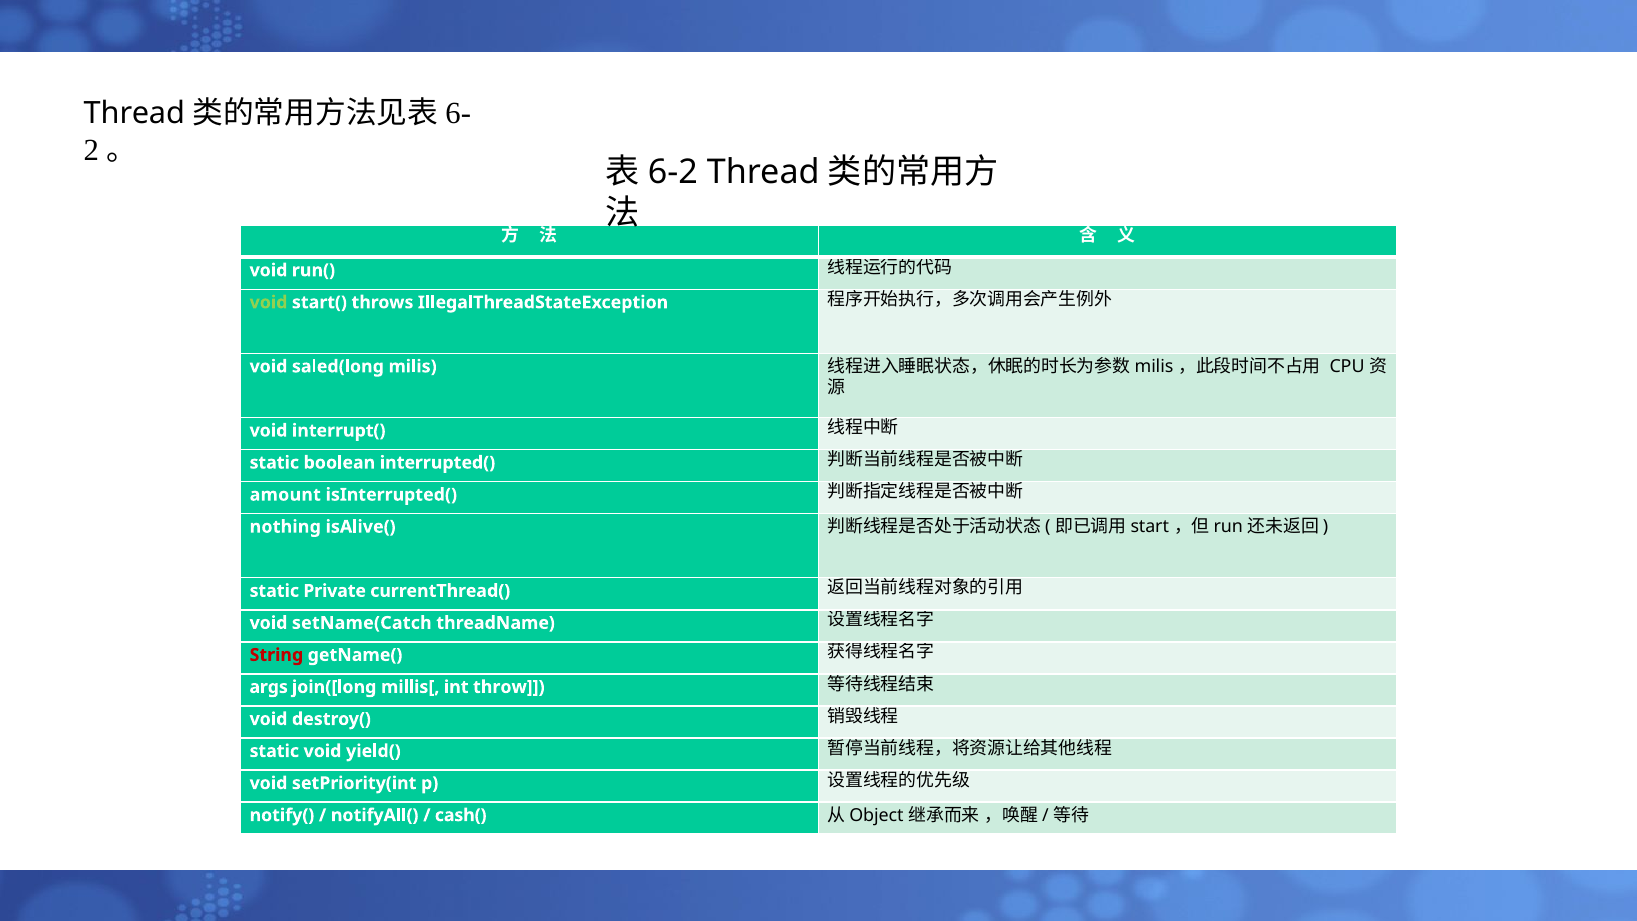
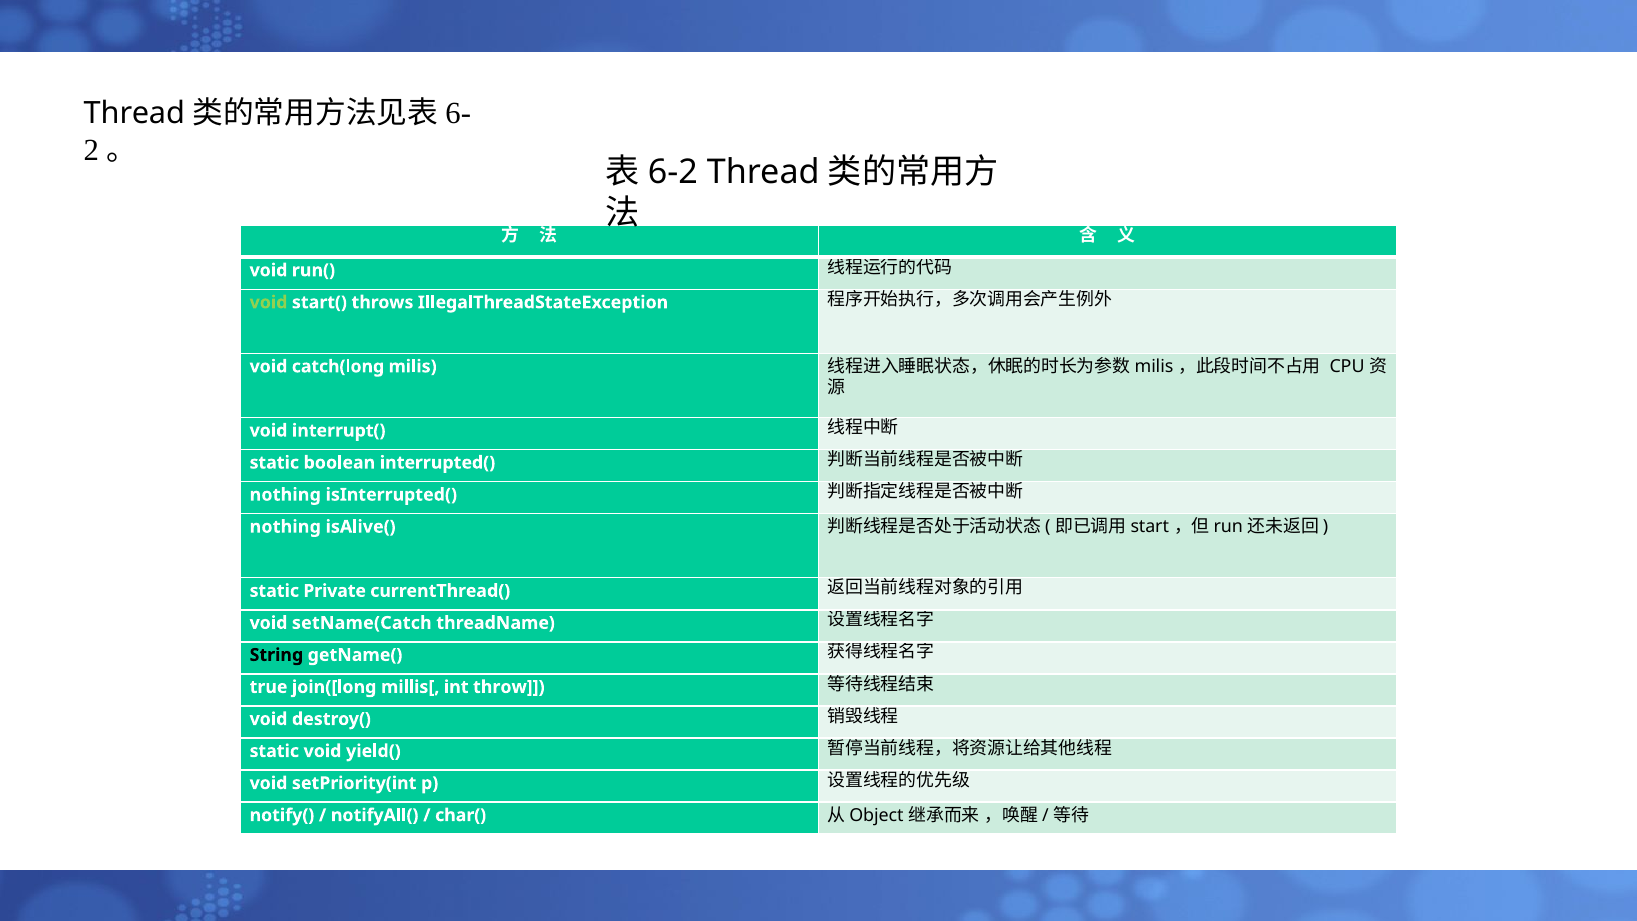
saled(long: saled(long -> catch(long
amount at (285, 495): amount -> nothing
String colour: red -> black
args: args -> true
cash(: cash( -> char(
